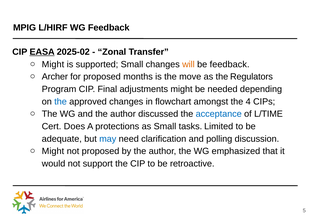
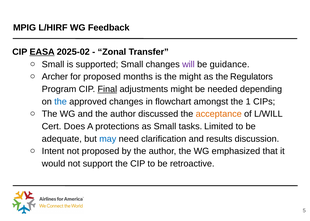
Might at (53, 64): Might -> Small
will colour: orange -> purple
be feedback: feedback -> guidance
the move: move -> might
Final underline: none -> present
4: 4 -> 1
acceptance colour: blue -> orange
L/TIME: L/TIME -> L/WILL
polling: polling -> results
Might at (53, 151): Might -> Intent
